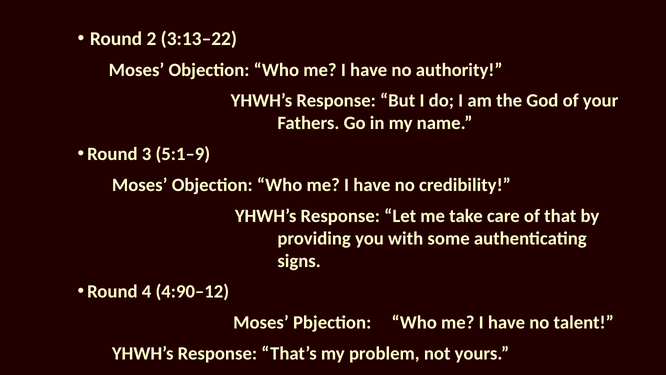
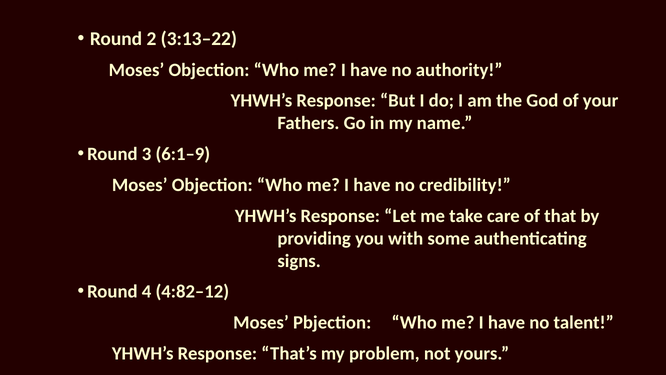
5:1–9: 5:1–9 -> 6:1–9
4:90–12: 4:90–12 -> 4:82–12
